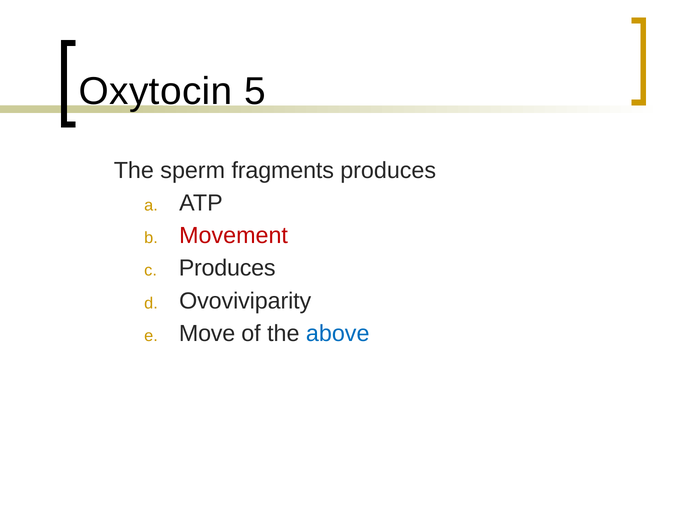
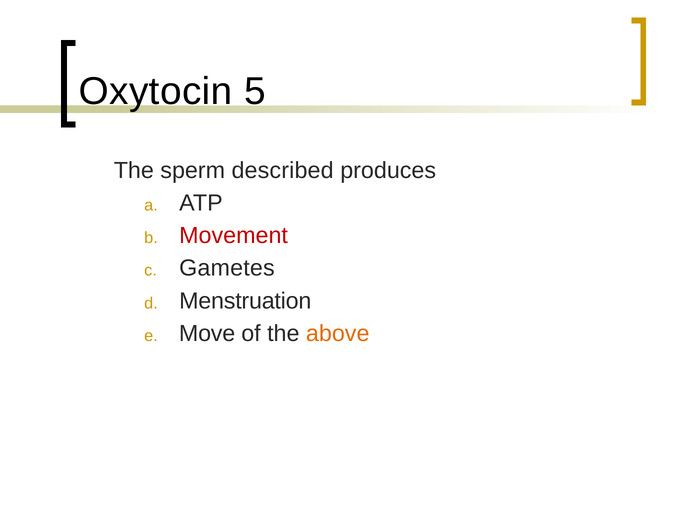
fragments: fragments -> described
Produces at (227, 268): Produces -> Gametes
Ovoviviparity: Ovoviviparity -> Menstruation
above colour: blue -> orange
